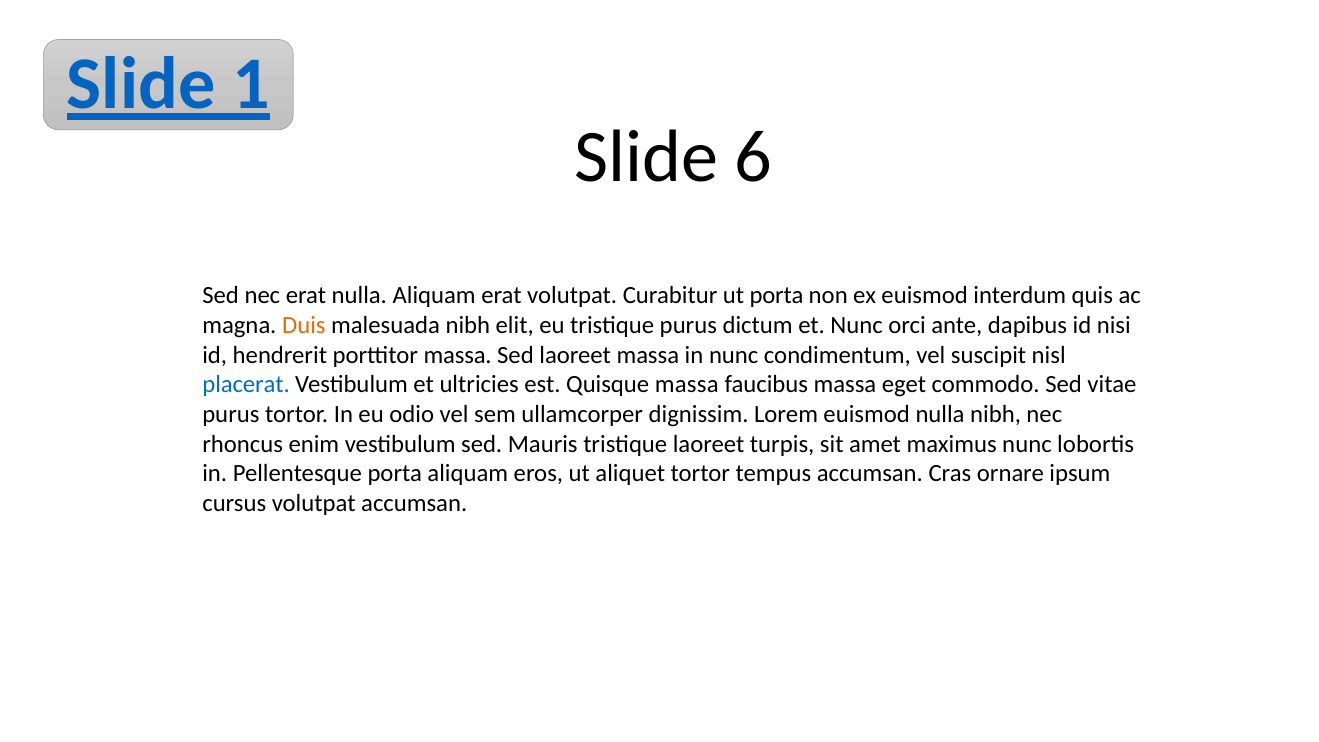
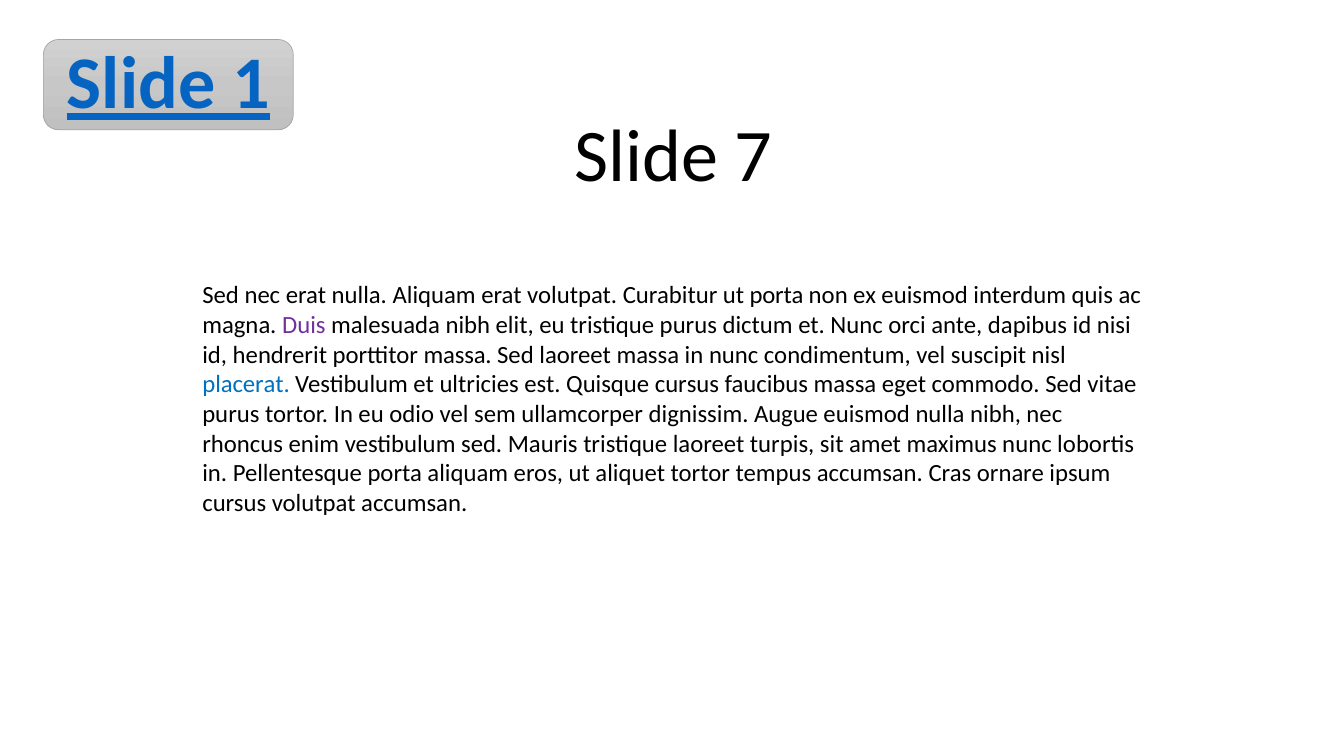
6: 6 -> 7
Duis colour: orange -> purple
Quisque massa: massa -> cursus
Lorem: Lorem -> Augue
